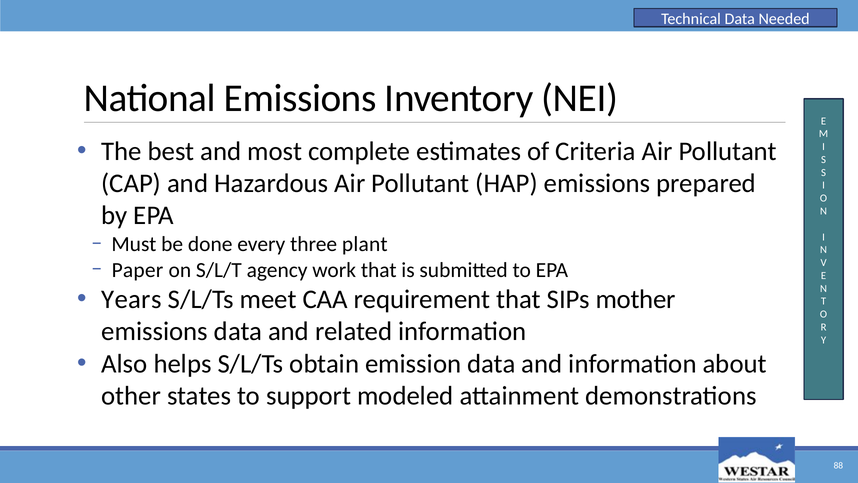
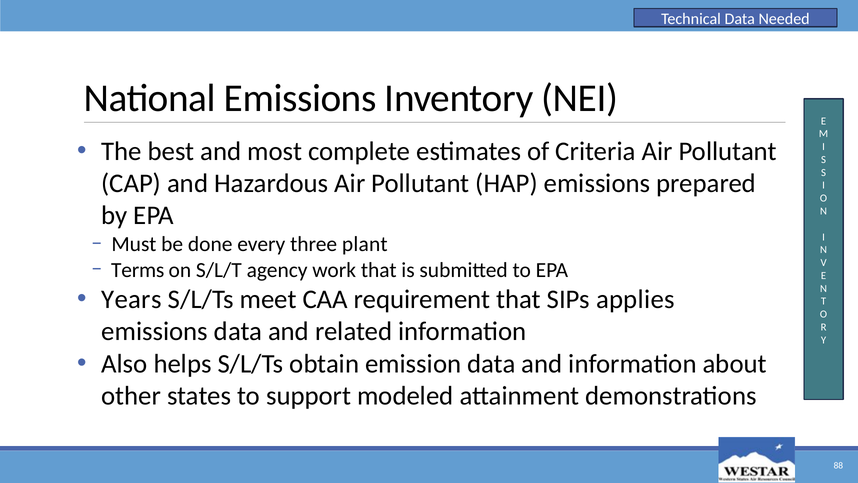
Paper: Paper -> Terms
mother: mother -> applies
